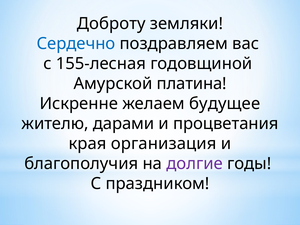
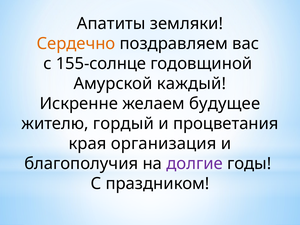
Доброту: Доброту -> Апатиты
Сердечно colour: blue -> orange
155-лесная: 155-лесная -> 155-солнце
платина: платина -> каждый
дарами: дарами -> гордый
